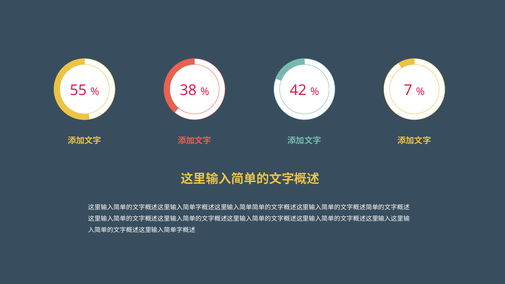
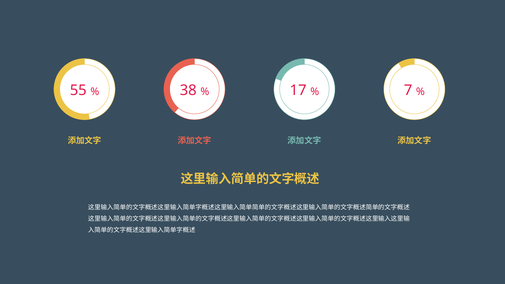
42: 42 -> 17
